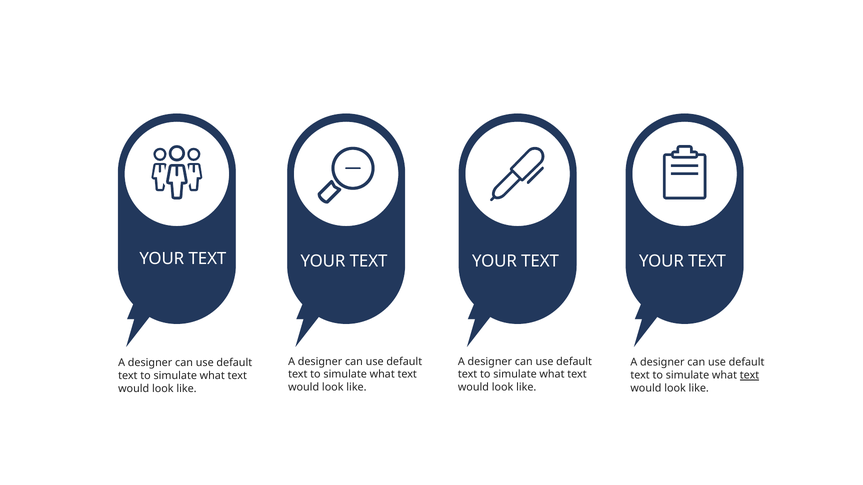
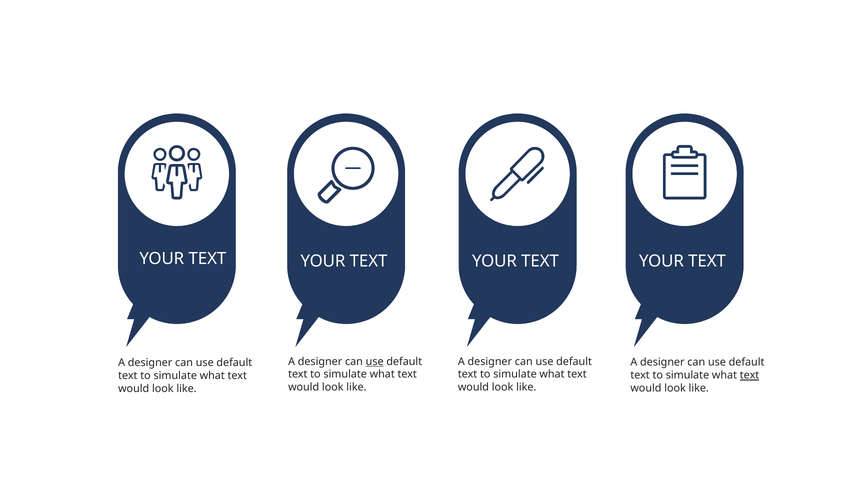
use at (375, 362) underline: none -> present
